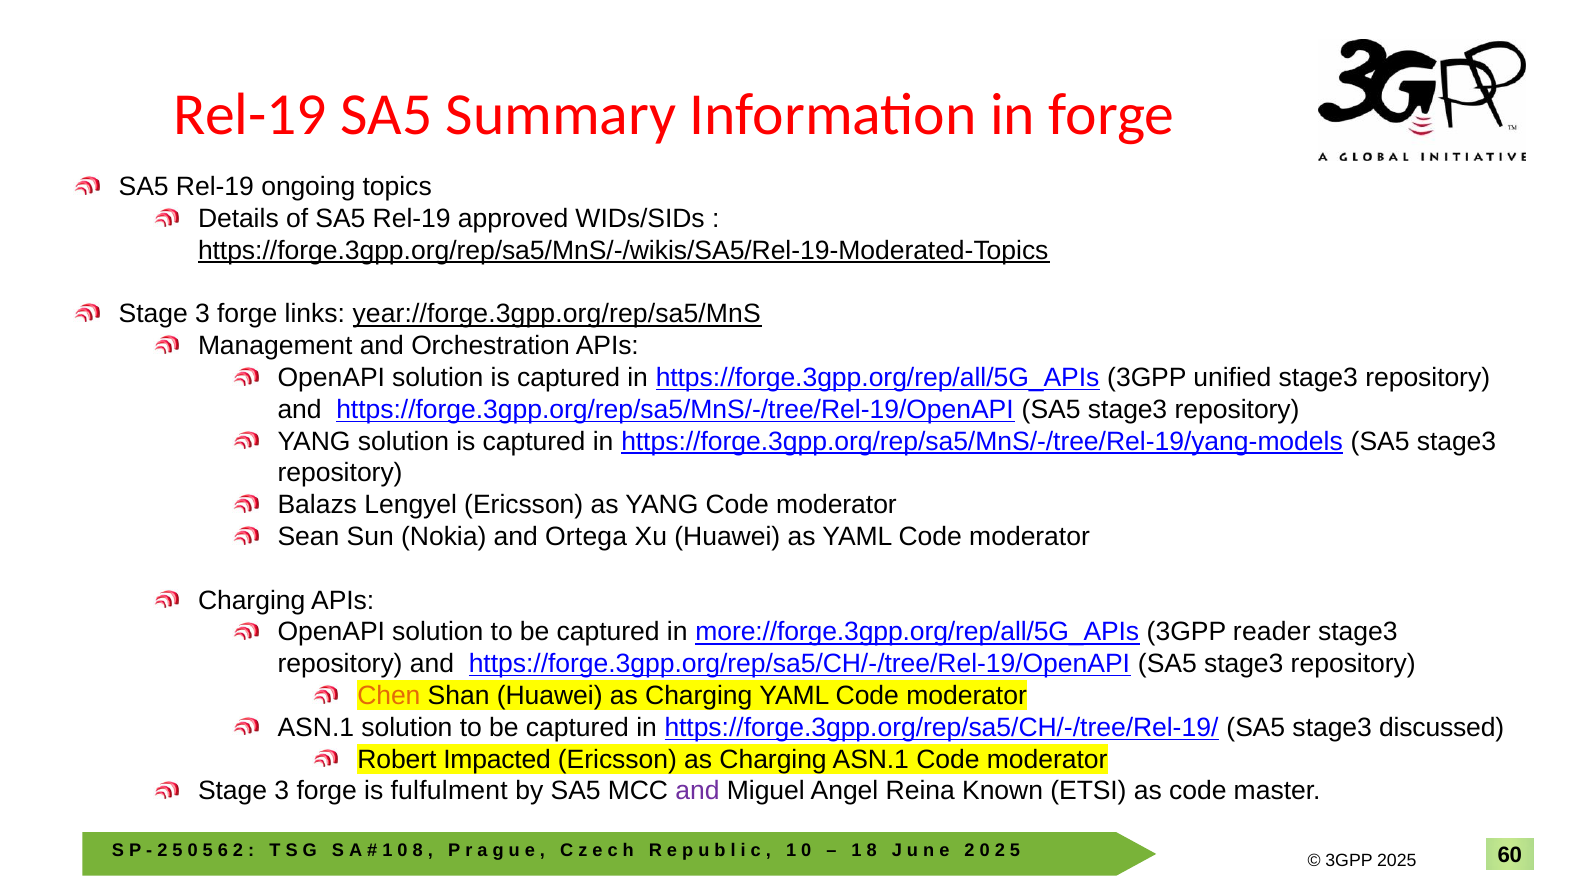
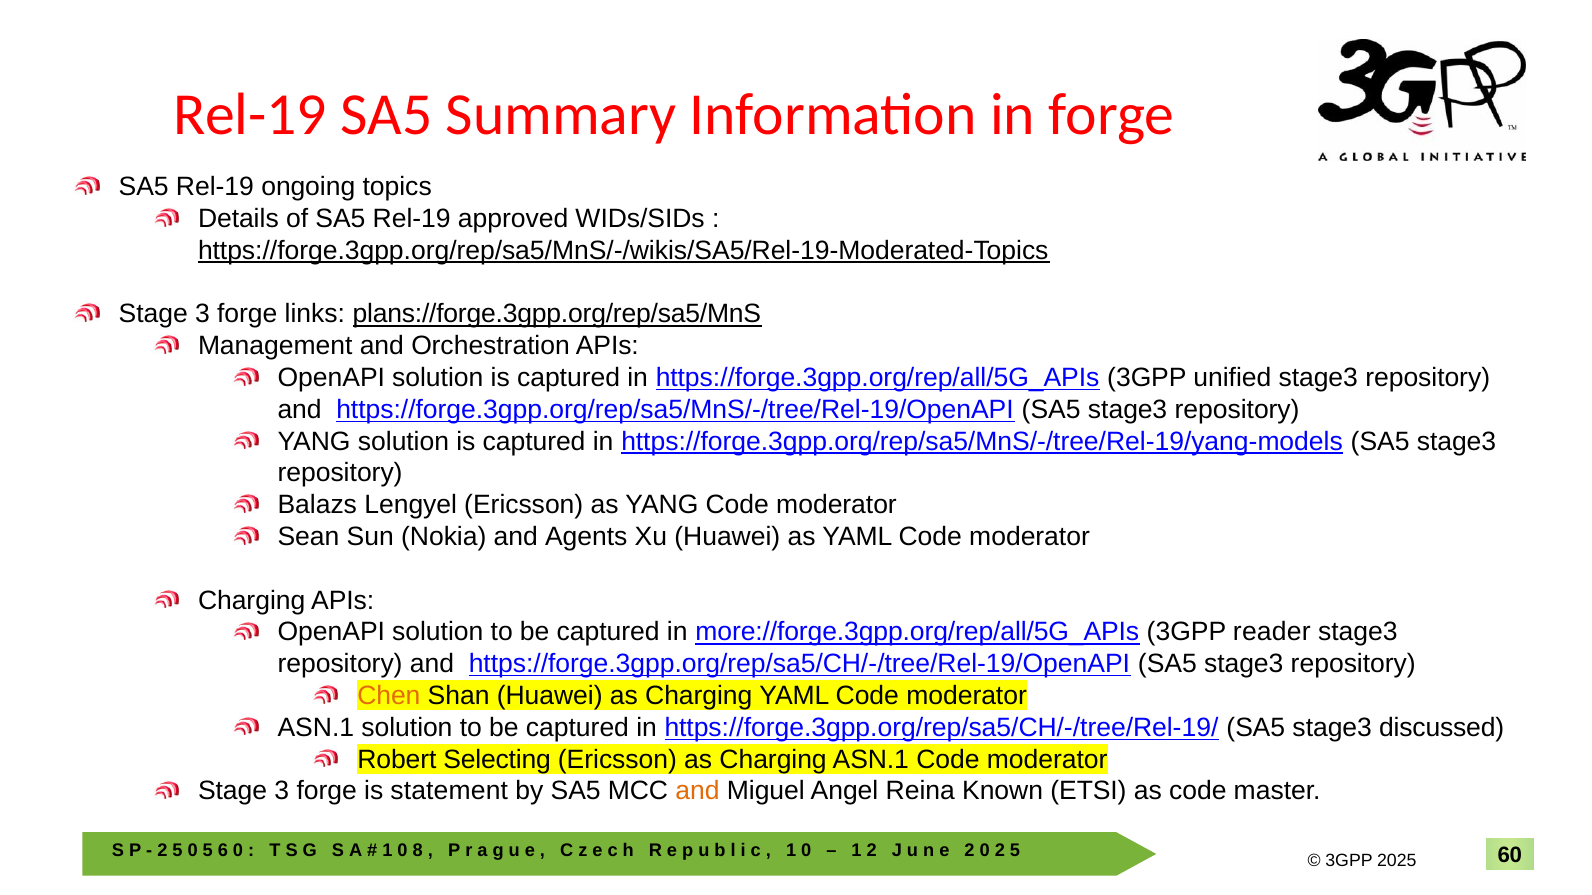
year://forge.3gpp.org/rep/sa5/MnS: year://forge.3gpp.org/rep/sa5/MnS -> plans://forge.3gpp.org/rep/sa5/MnS
Ortega: Ortega -> Agents
Impacted: Impacted -> Selecting
fulfulment: fulfulment -> statement
and at (698, 792) colour: purple -> orange
2 at (238, 851): 2 -> 0
8 at (872, 851): 8 -> 2
